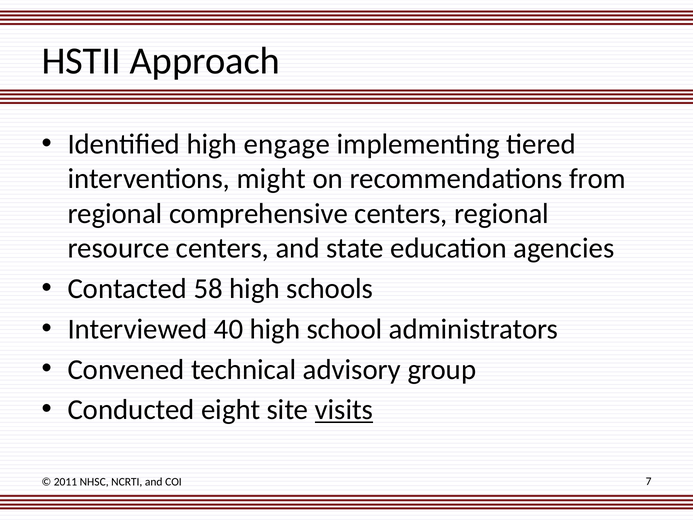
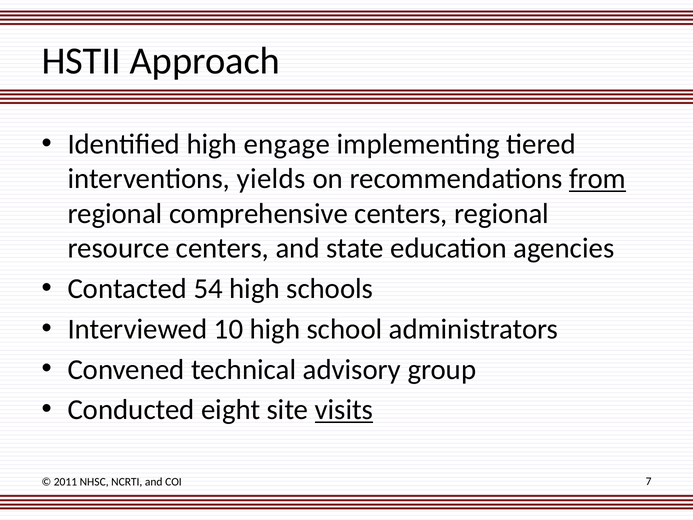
might: might -> yields
from underline: none -> present
58: 58 -> 54
40: 40 -> 10
